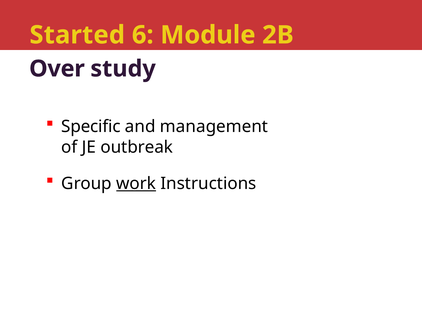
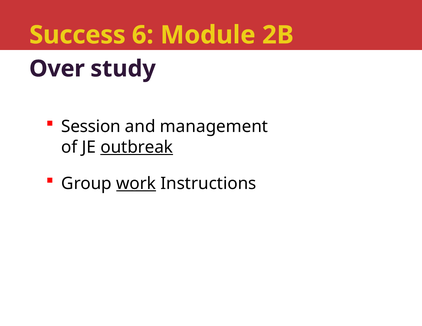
Started: Started -> Success
Specific: Specific -> Session
outbreak underline: none -> present
